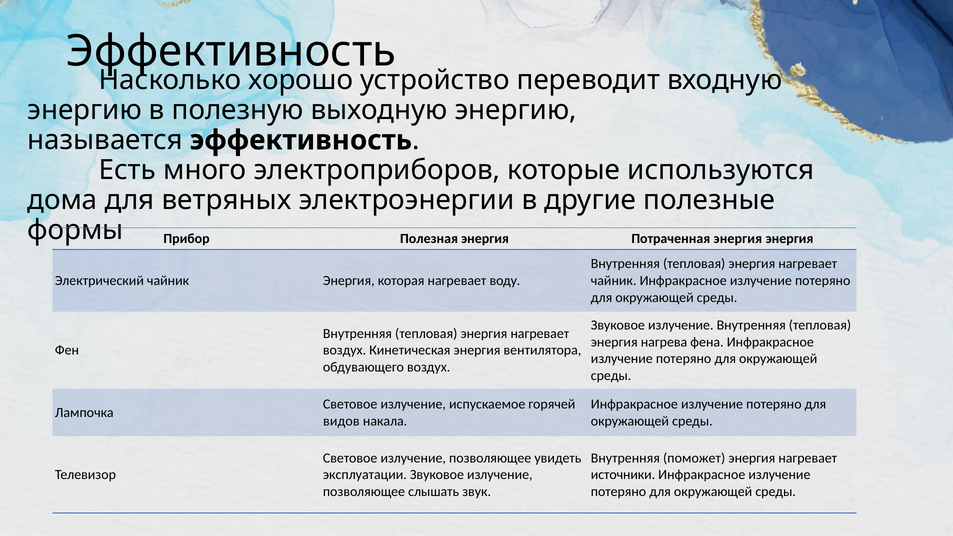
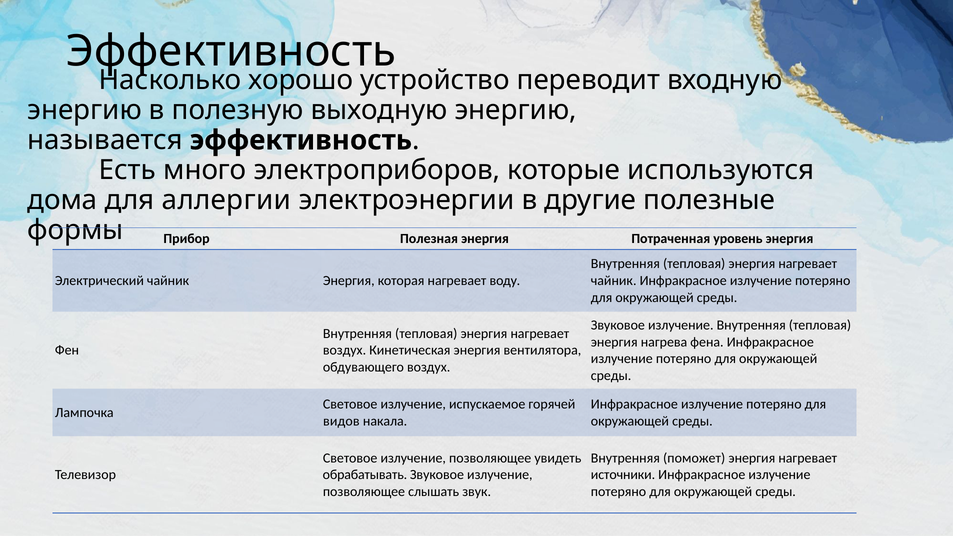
ветряных: ветряных -> аллергии
Потраченная энергия: энергия -> уровень
эксплуатации: эксплуатации -> обрабатывать
